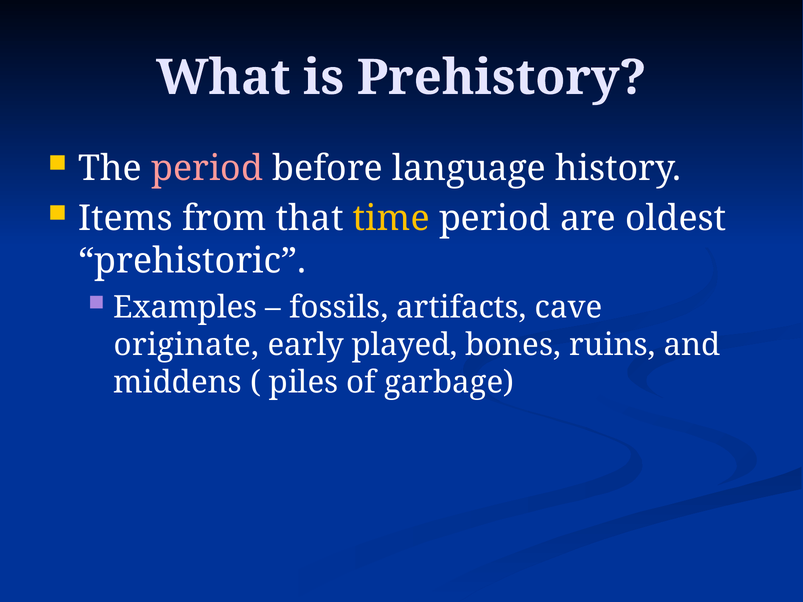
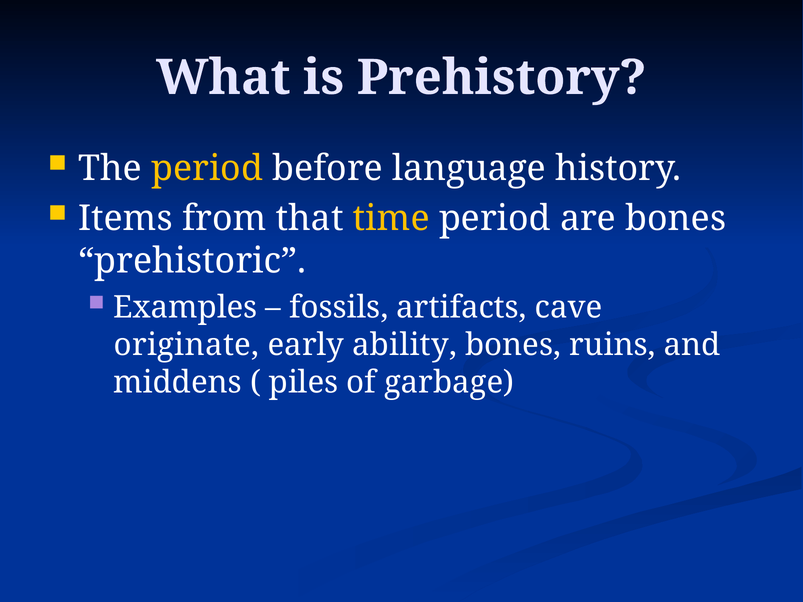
period at (207, 168) colour: pink -> yellow
are oldest: oldest -> bones
played: played -> ability
